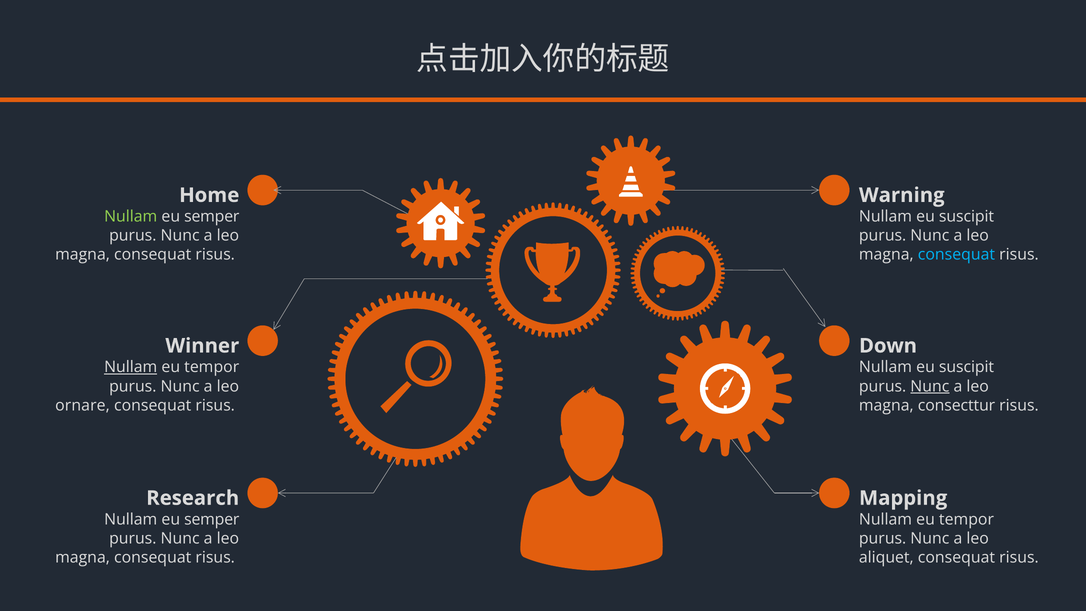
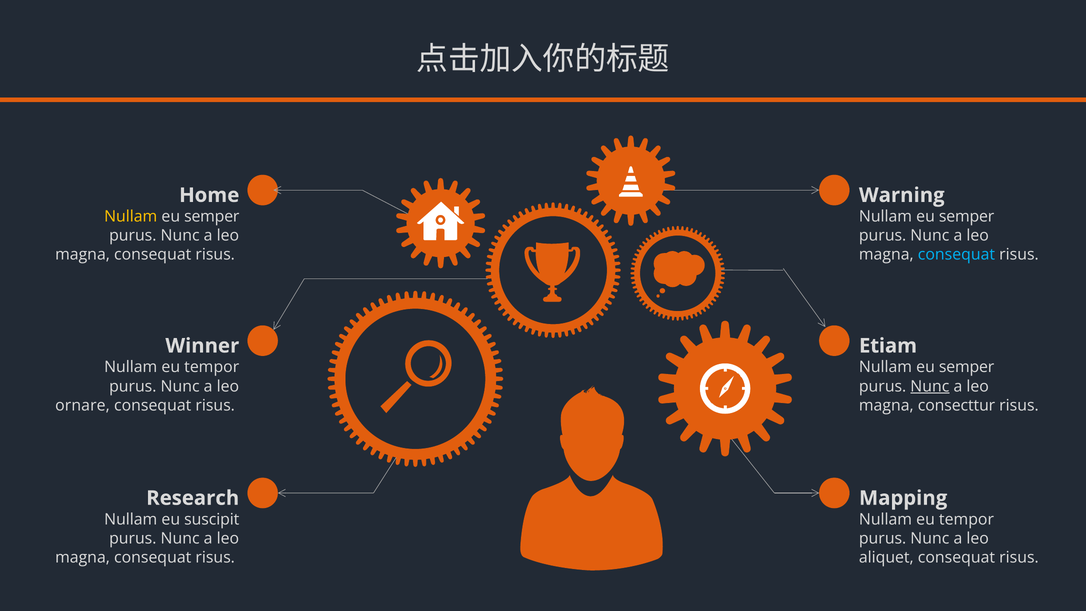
Nullam at (131, 217) colour: light green -> yellow
suscipit at (967, 217): suscipit -> semper
Down: Down -> Etiam
Nullam at (131, 367) underline: present -> none
suscipit at (967, 367): suscipit -> semper
semper at (212, 520): semper -> suscipit
